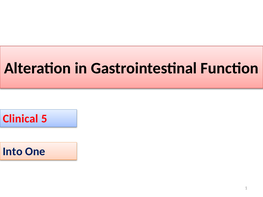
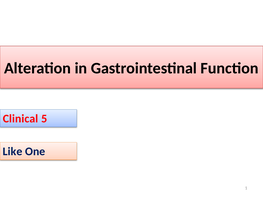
Into: Into -> Like
